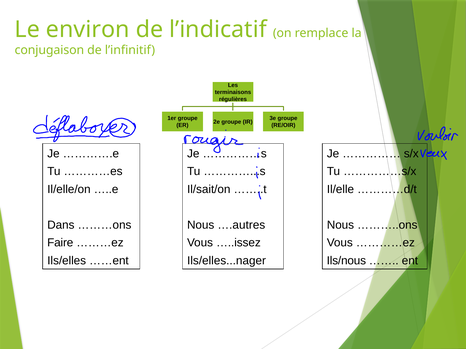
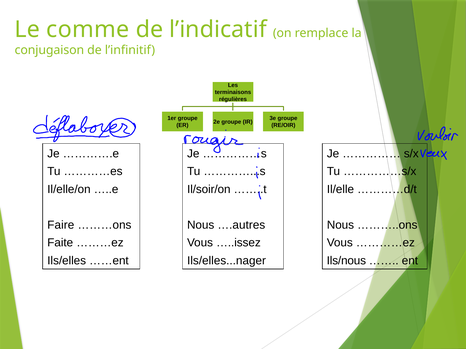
environ: environ -> comme
Il/sait/on: Il/sait/on -> Il/soir/on
Dans: Dans -> Faire
Faire: Faire -> Faite
